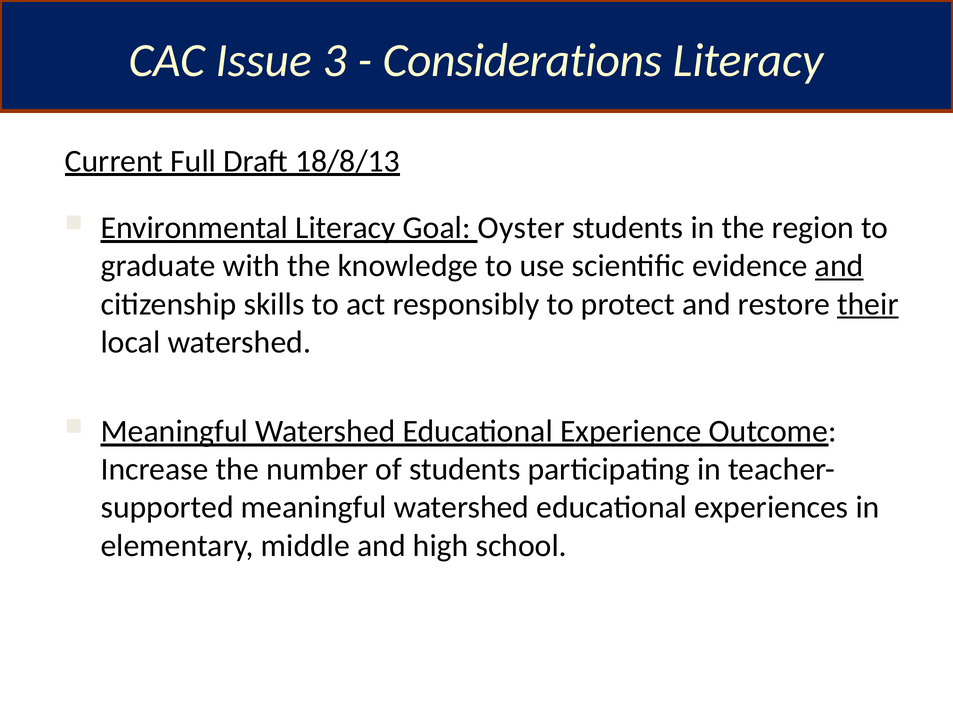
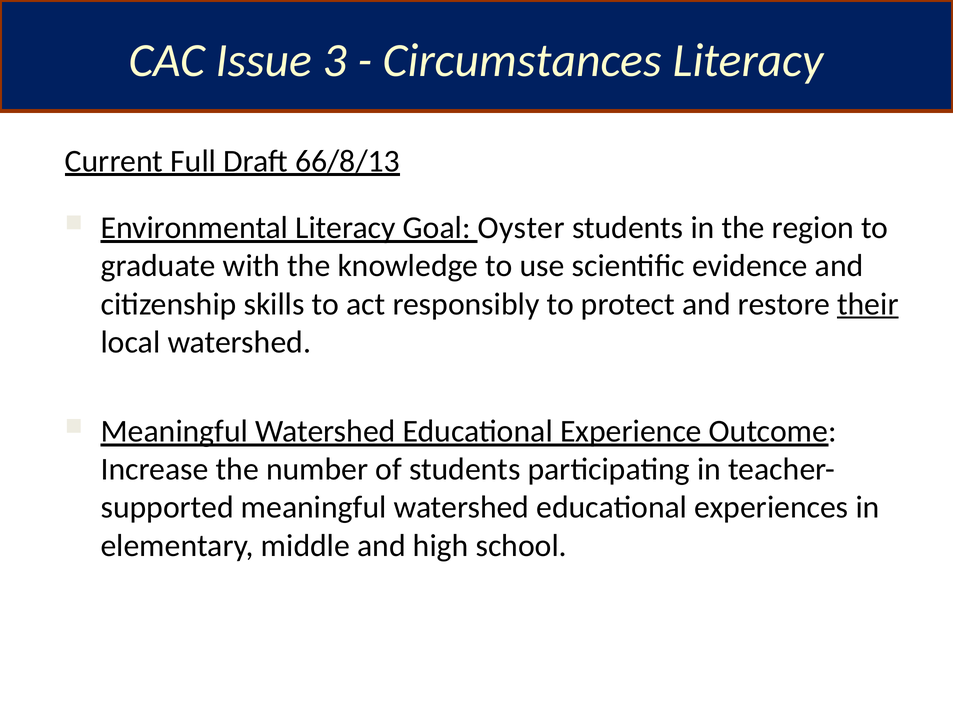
Considerations: Considerations -> Circumstances
18/8/13: 18/8/13 -> 66/8/13
and at (839, 266) underline: present -> none
